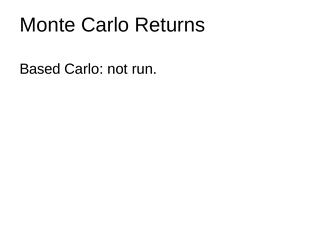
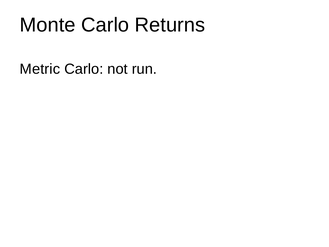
Based: Based -> Metric
